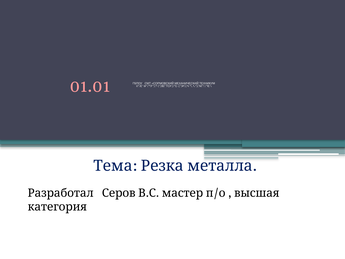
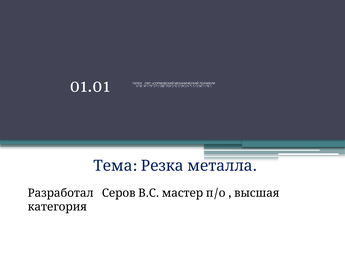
01.01 colour: pink -> white
